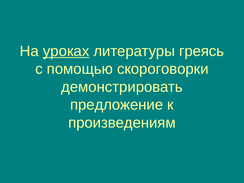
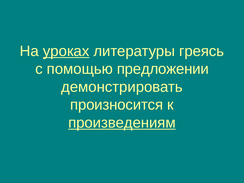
скороговорки: скороговорки -> предложении
предложение: предложение -> произносится
произведениям underline: none -> present
